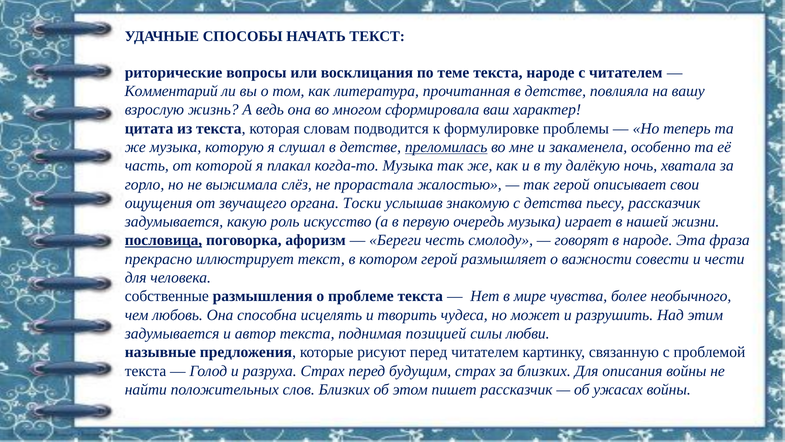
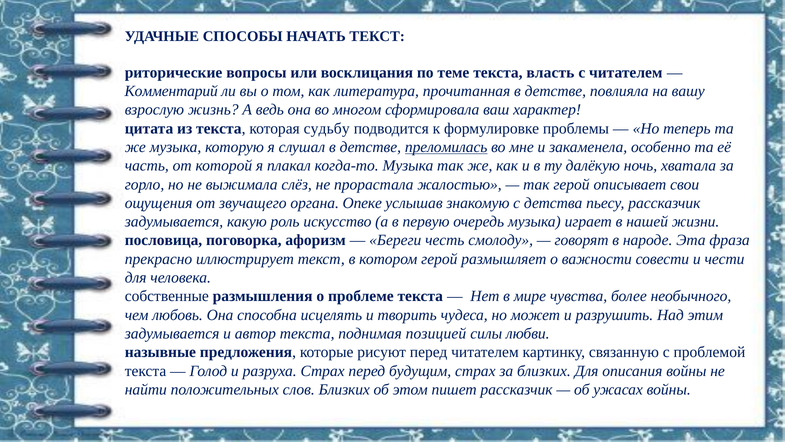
текста народе: народе -> власть
словам: словам -> судьбу
Тоски: Тоски -> Опеке
пословица underline: present -> none
